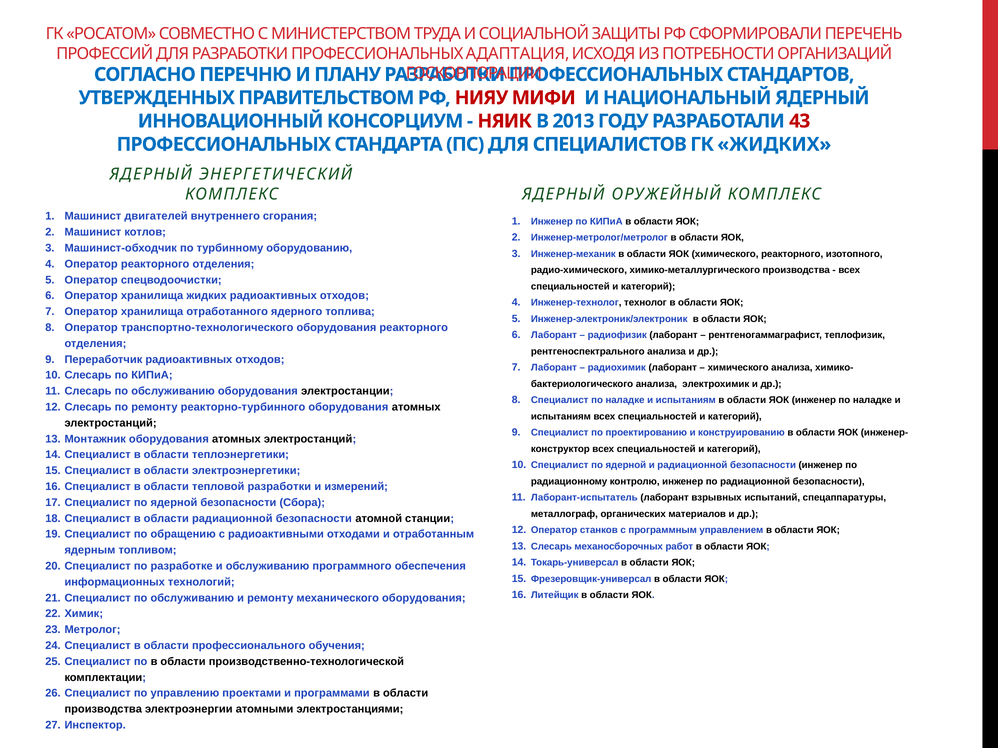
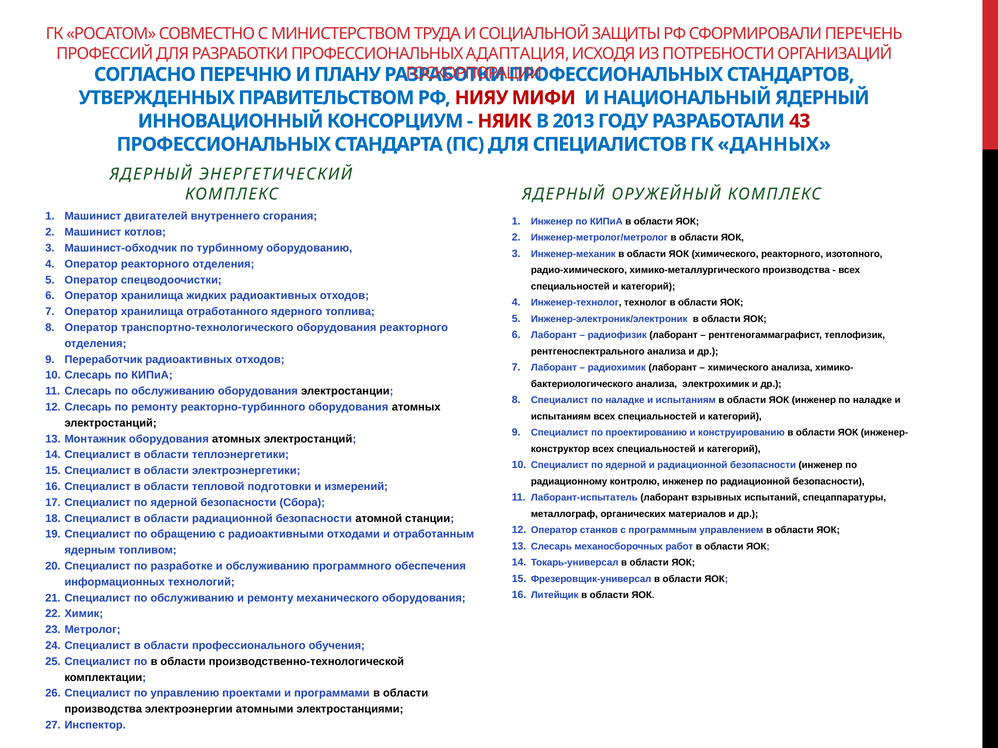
ГК ЖИДКИХ: ЖИДКИХ -> ДАННЫХ
тепловой разработки: разработки -> подготовки
